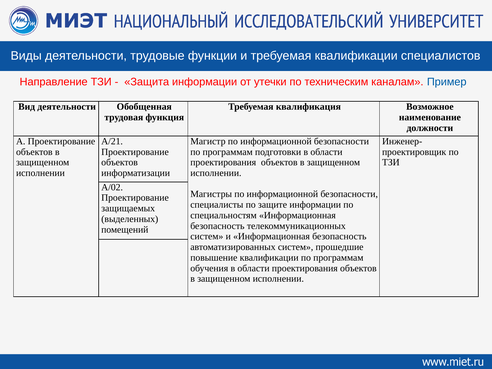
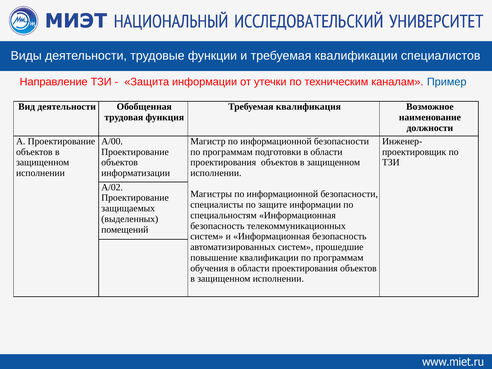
А/21: А/21 -> А/00
